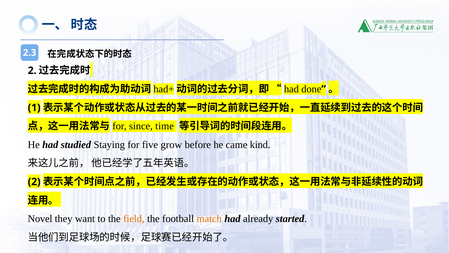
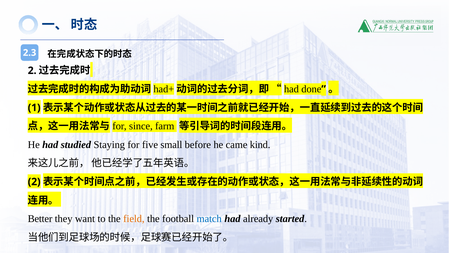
time: time -> farm
grow: grow -> small
Novel: Novel -> Better
match colour: orange -> blue
